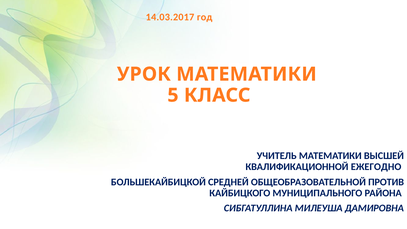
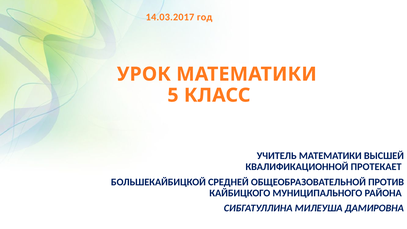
ЕЖЕГОДНО: ЕЖЕГОДНО -> ПРОТЕКАЕТ
